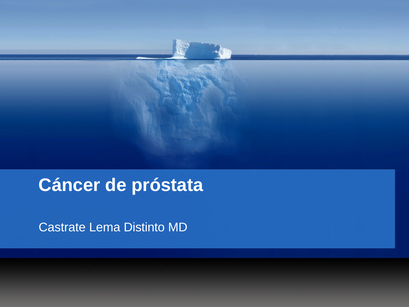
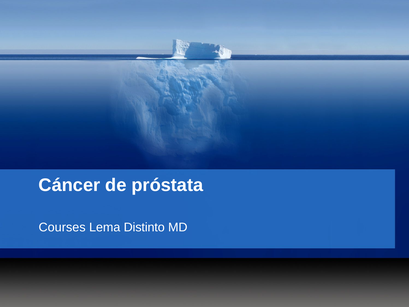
Castrate: Castrate -> Courses
